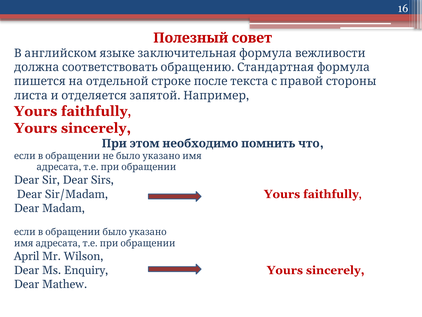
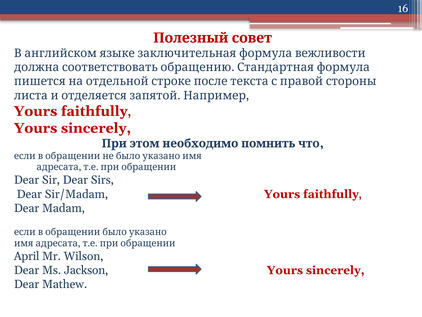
Enquiry: Enquiry -> Jackson
